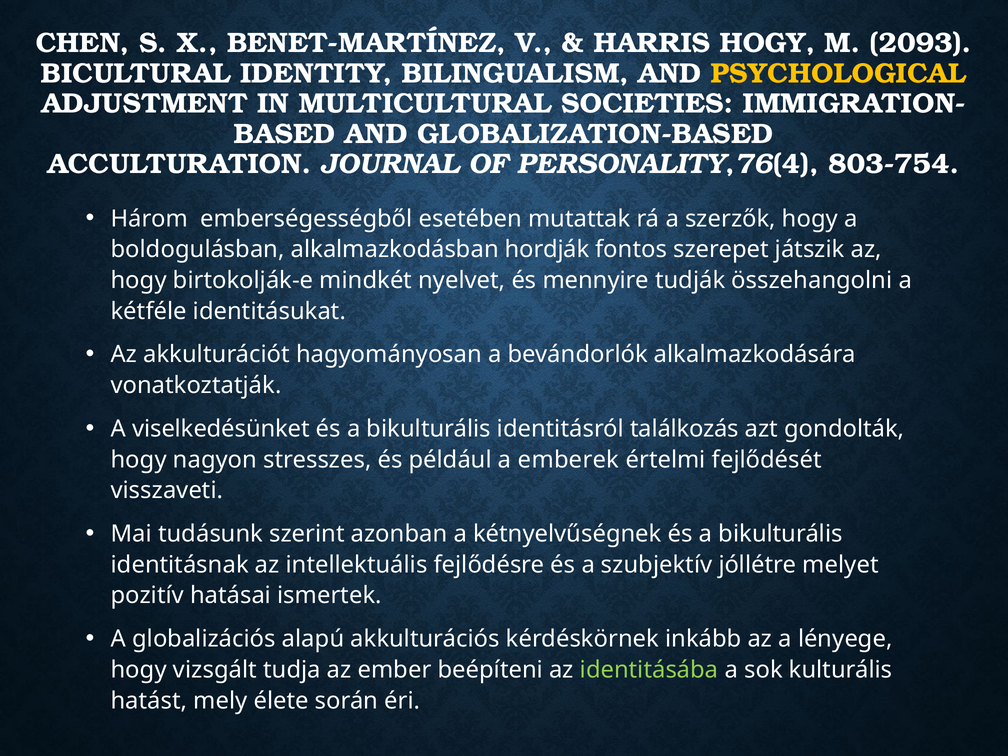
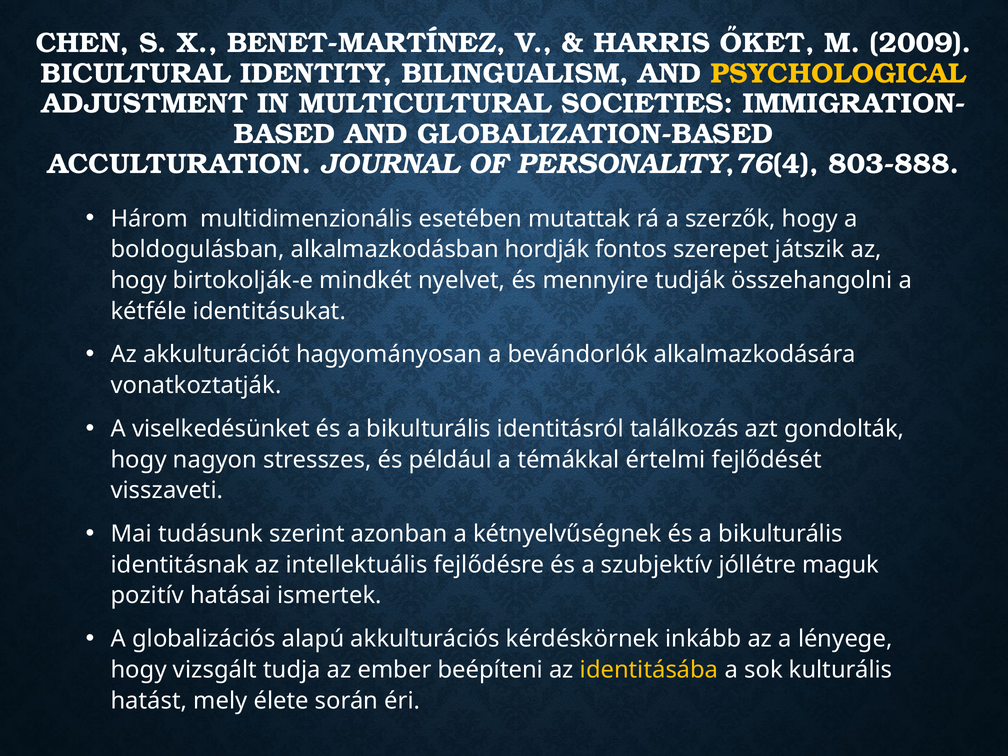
HARRIS HOGY: HOGY -> ŐKET
2093: 2093 -> 2009
803-754: 803-754 -> 803-888
emberségességből: emberségességből -> multidimenzionális
emberek: emberek -> témákkal
melyet: melyet -> maguk
identitásába colour: light green -> yellow
